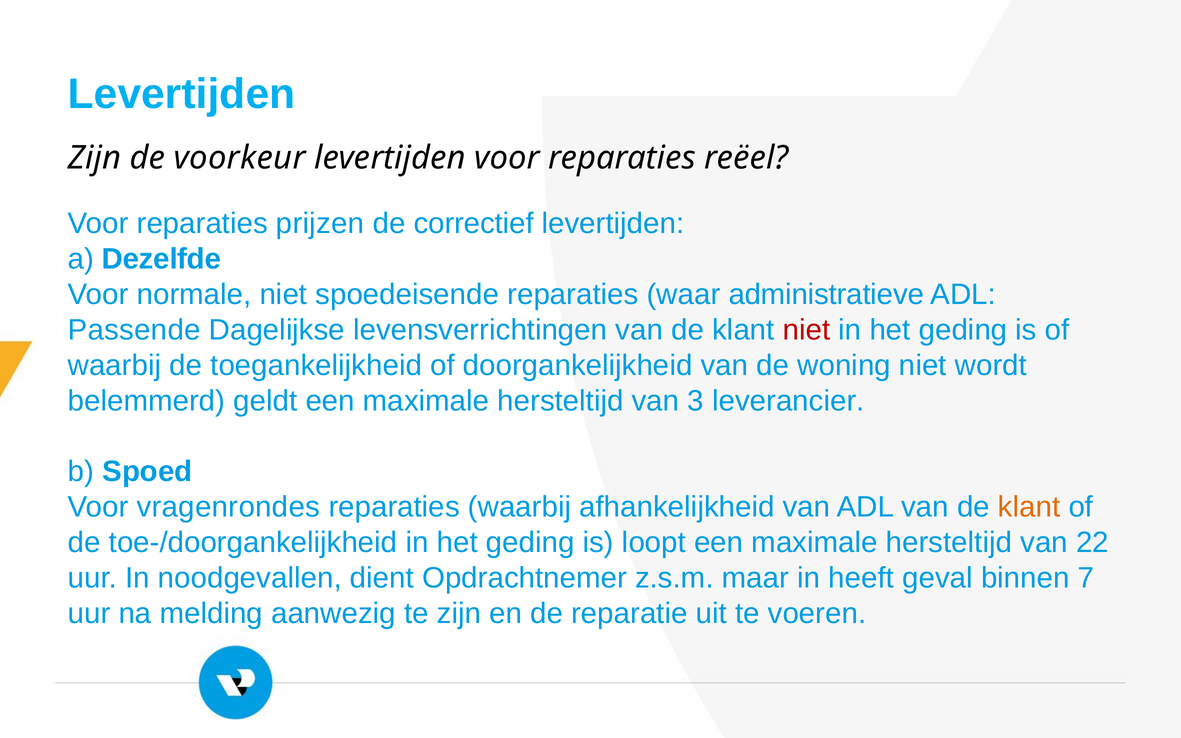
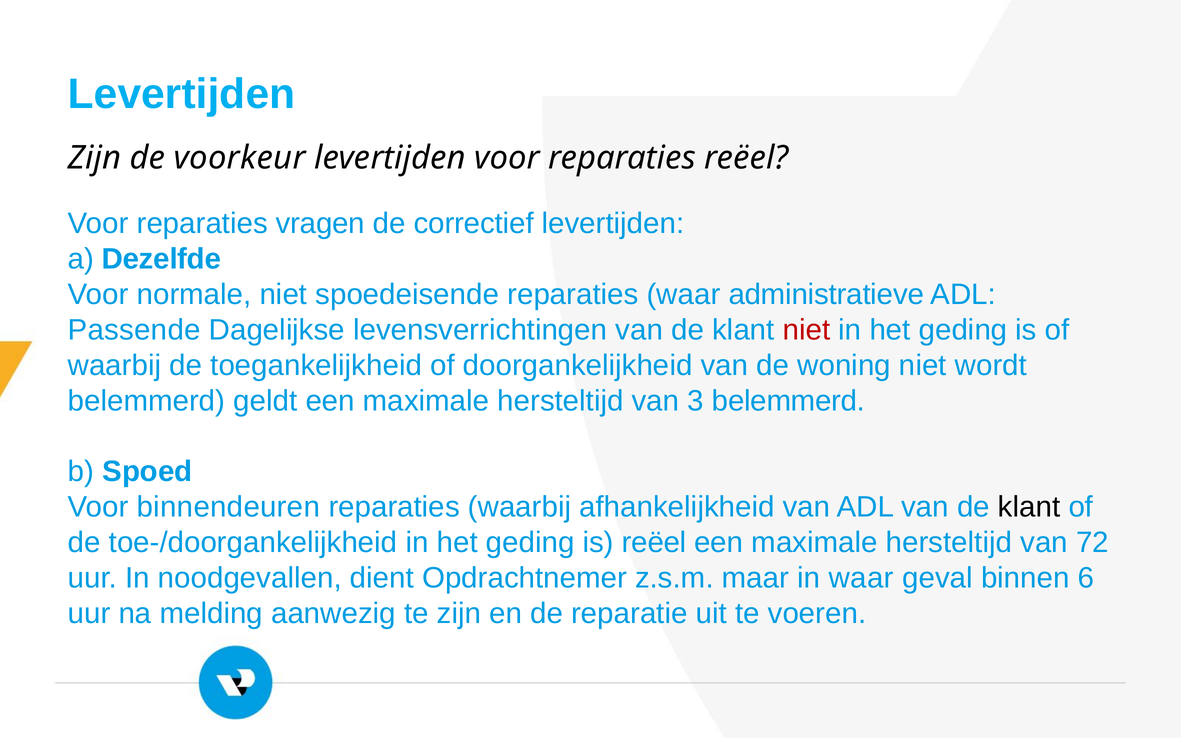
prijzen: prijzen -> vragen
3 leverancier: leverancier -> belemmerd
vragenrondes: vragenrondes -> binnendeuren
klant at (1029, 507) colour: orange -> black
is loopt: loopt -> reëel
22: 22 -> 72
in heeft: heeft -> waar
7: 7 -> 6
